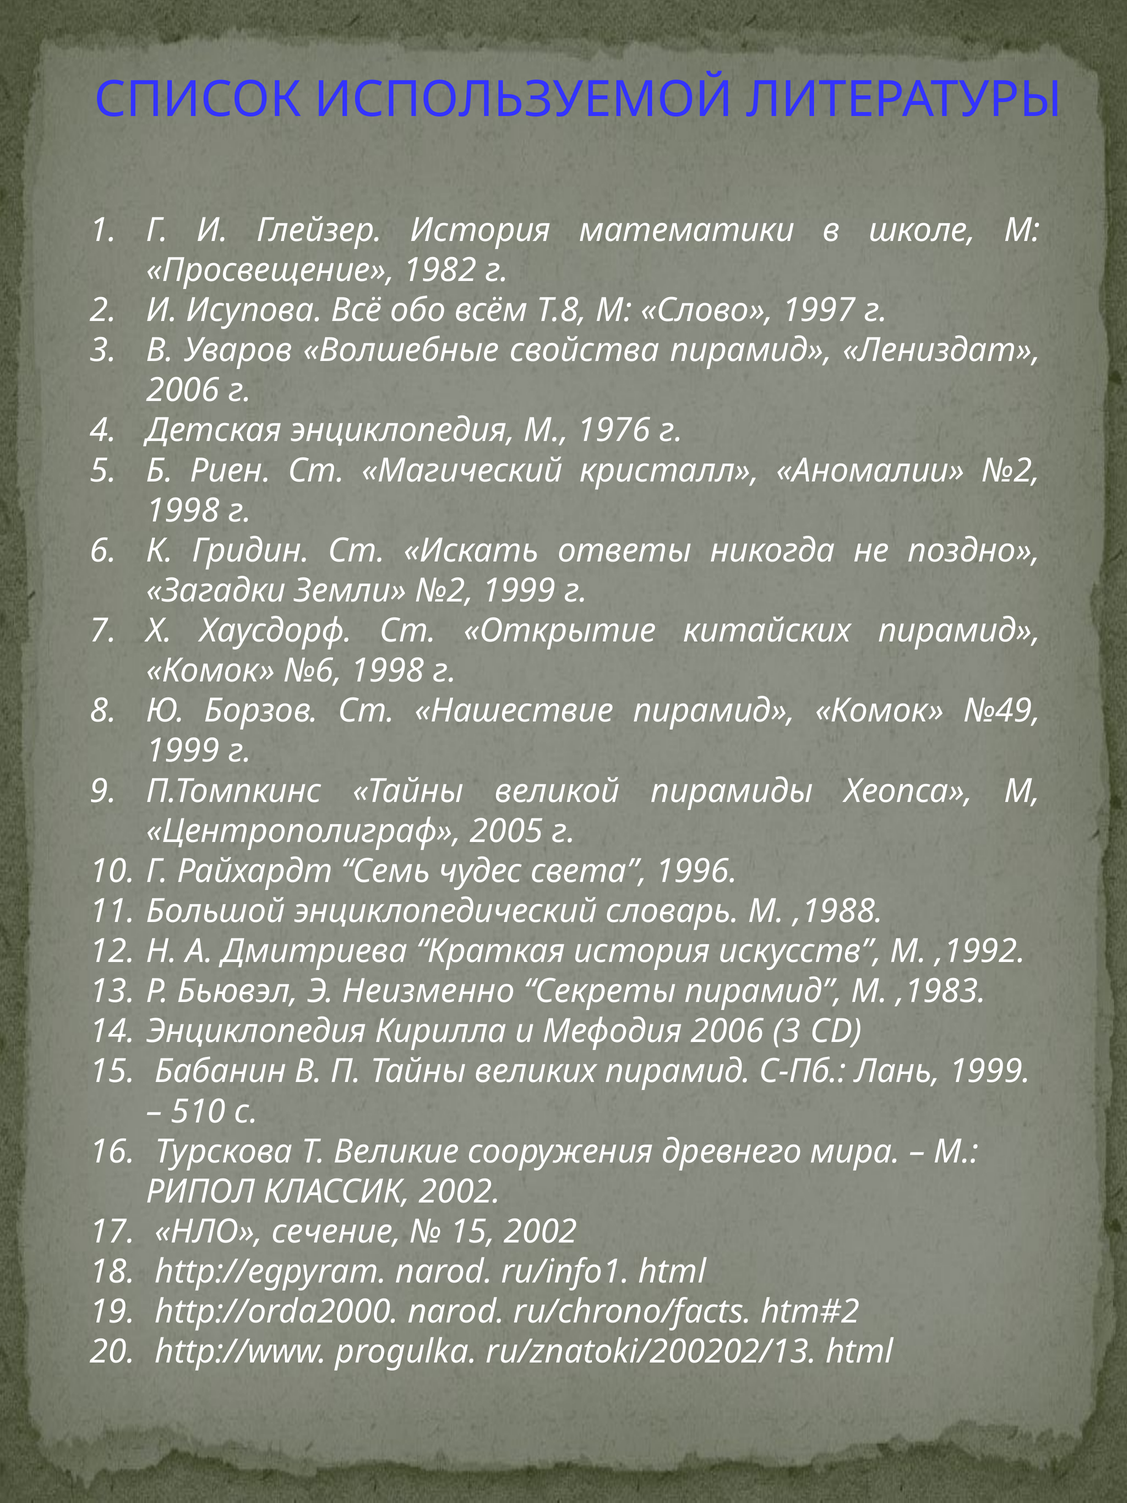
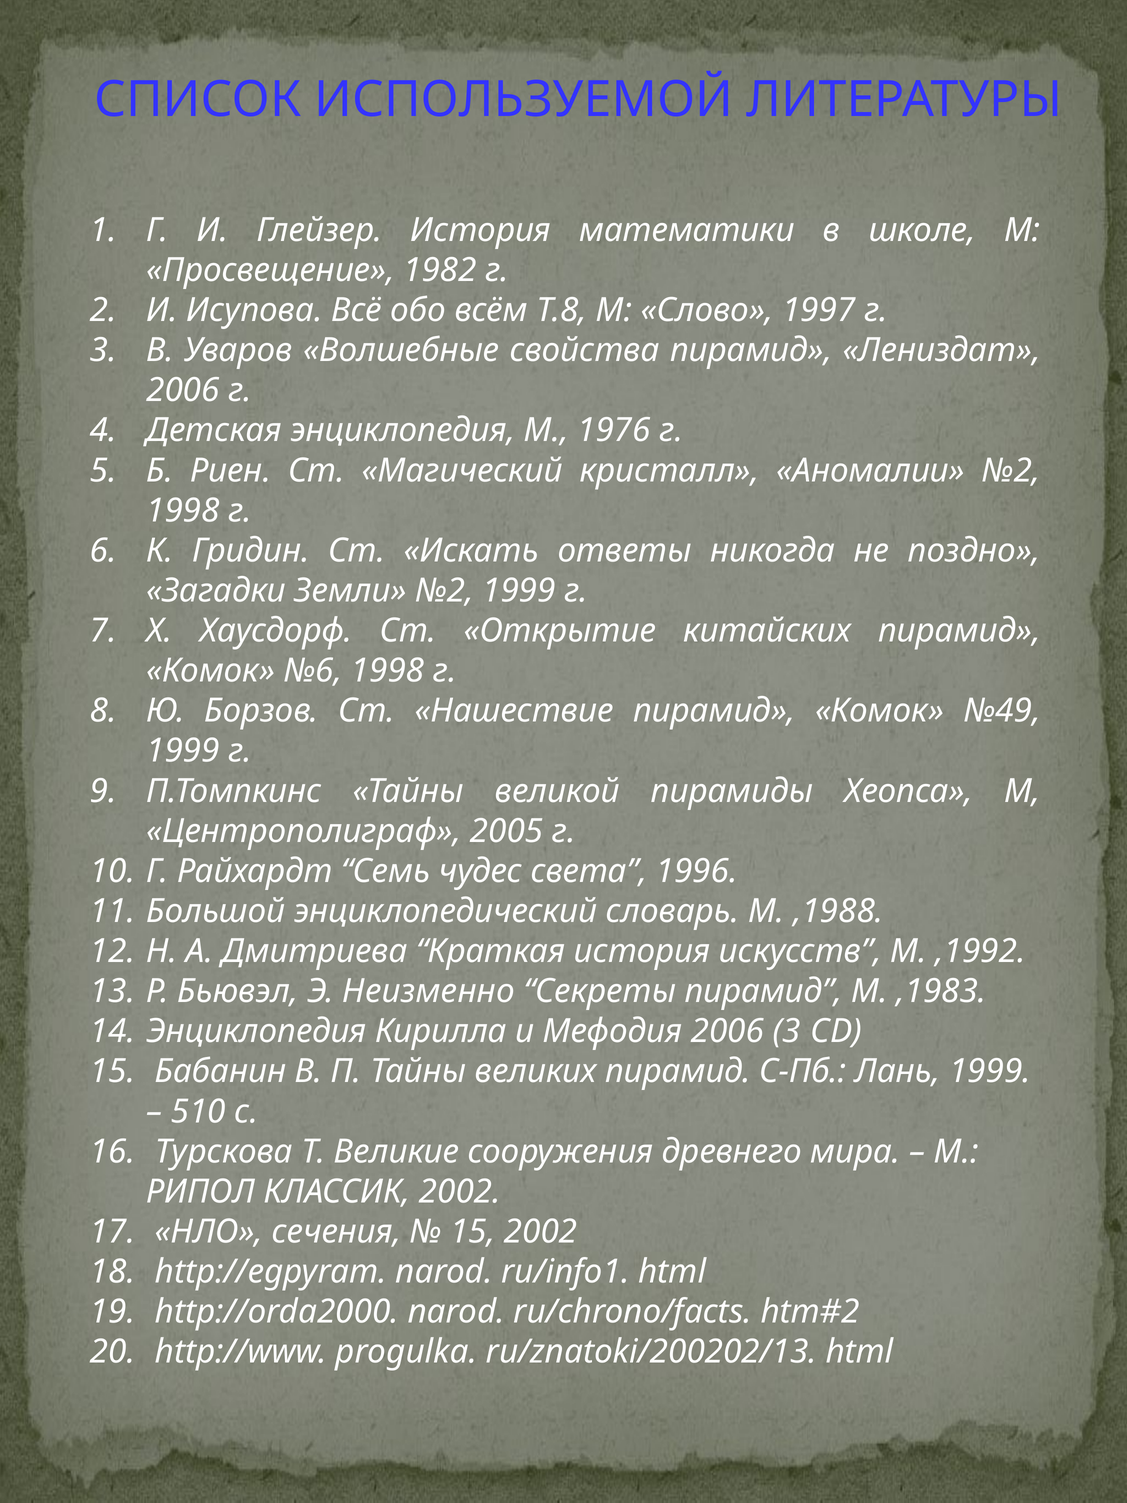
сечение: сечение -> сечения
